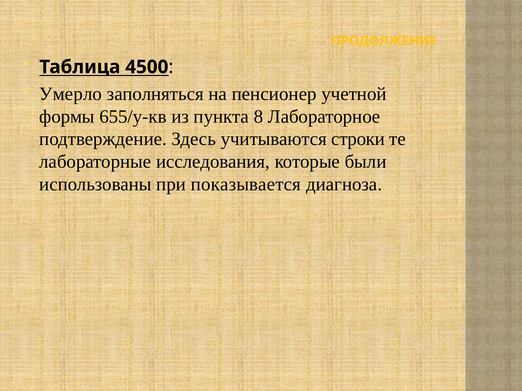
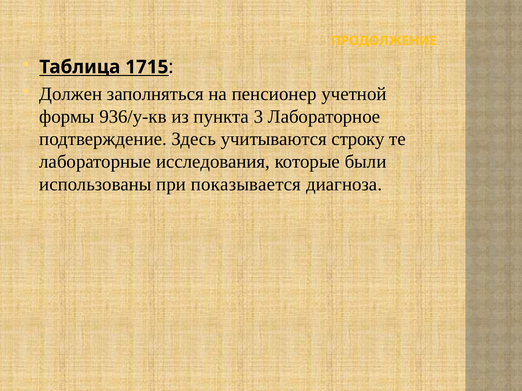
4500: 4500 -> 1715
Умерло: Умерло -> Должен
655/у-кв: 655/у-кв -> 936/у-кв
8: 8 -> 3
строки: строки -> строку
